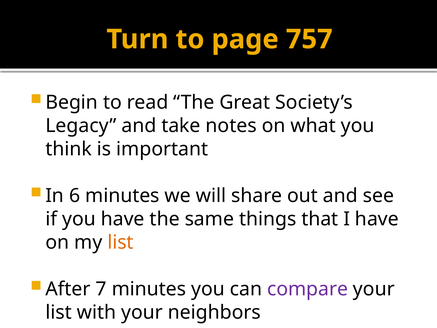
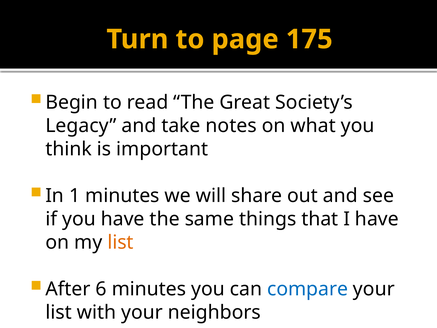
757: 757 -> 175
6: 6 -> 1
7: 7 -> 6
compare colour: purple -> blue
